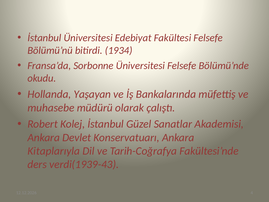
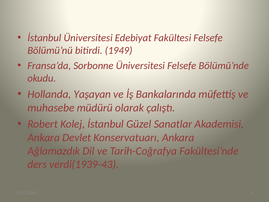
1934: 1934 -> 1949
Kitaplarıyla: Kitaplarıyla -> Ağlamazdık
